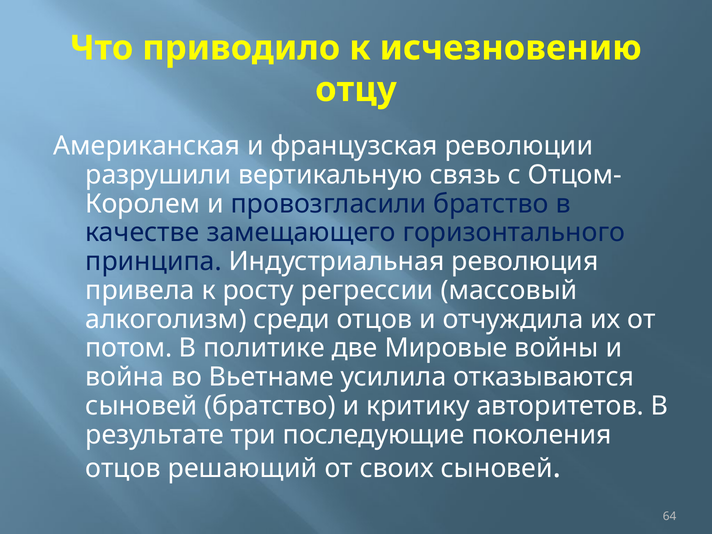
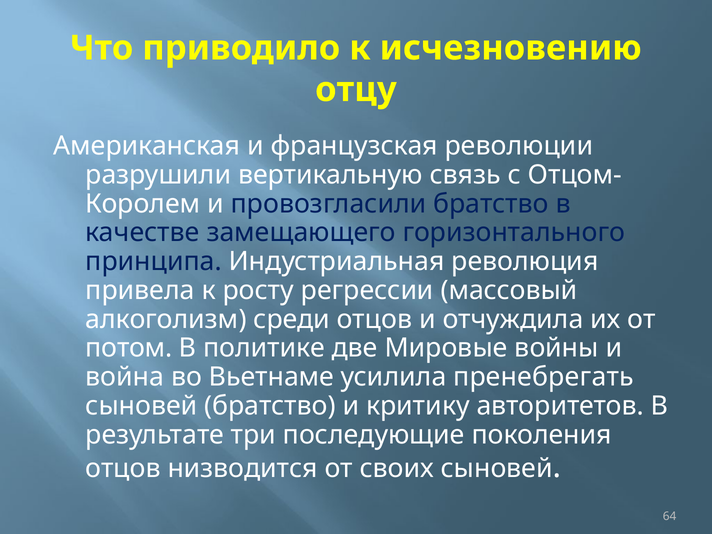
отказываются: отказываются -> пренебрегать
решающий: решающий -> низводится
